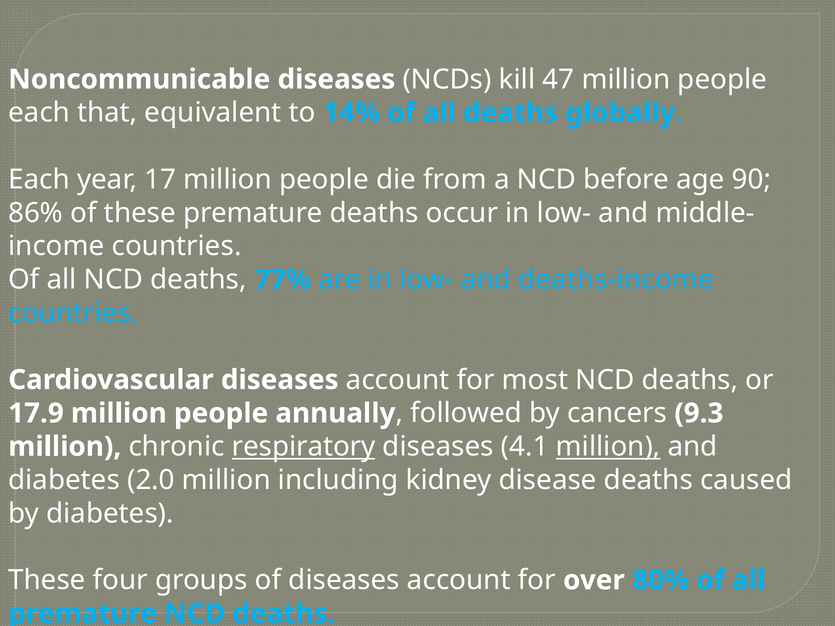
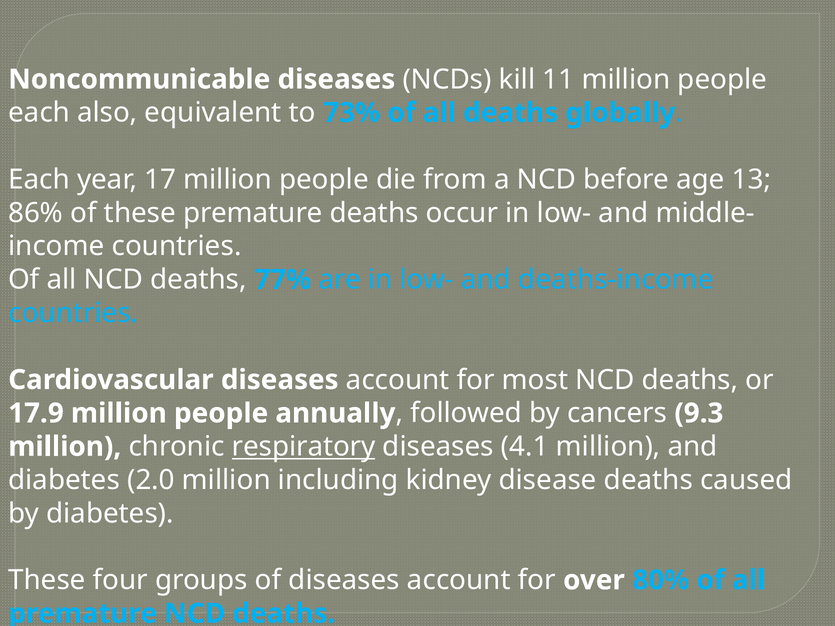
47: 47 -> 11
that: that -> also
14%: 14% -> 73%
90: 90 -> 13
million at (608, 447) underline: present -> none
